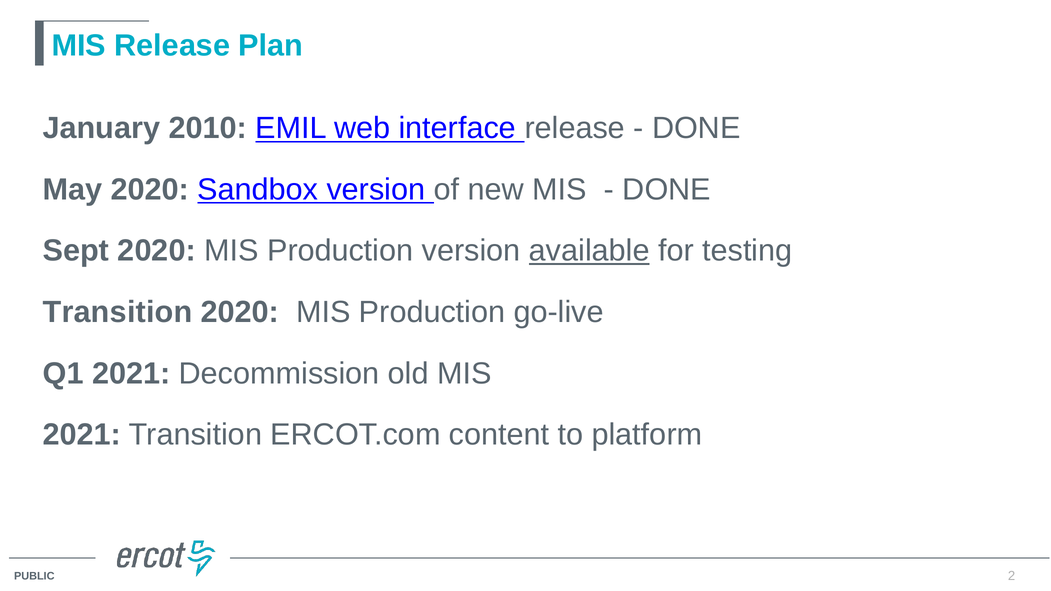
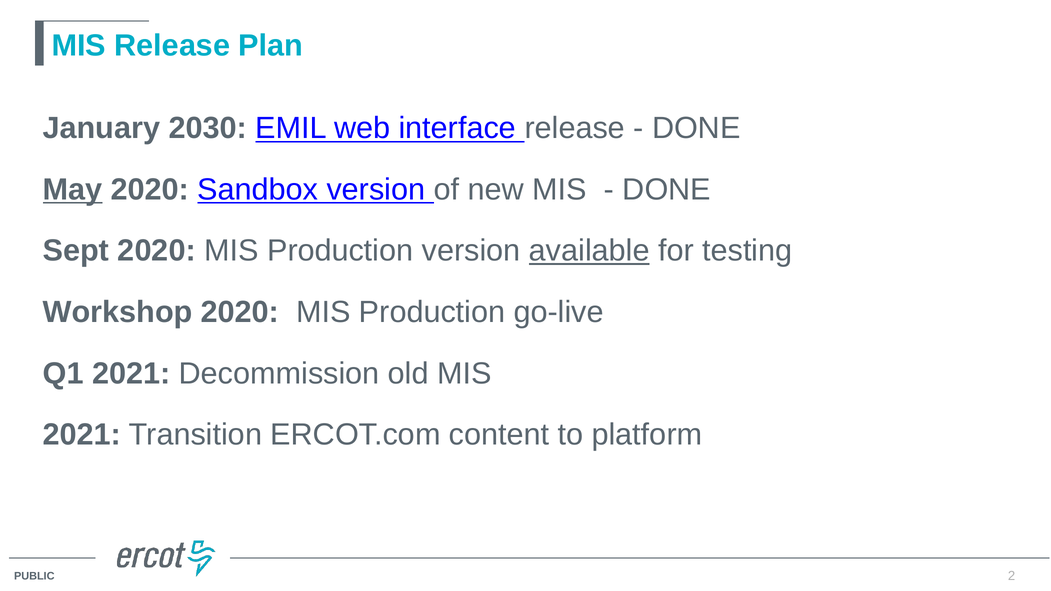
2010: 2010 -> 2030
May underline: none -> present
Transition at (118, 312): Transition -> Workshop
